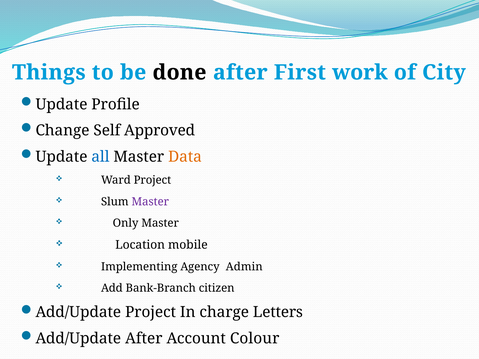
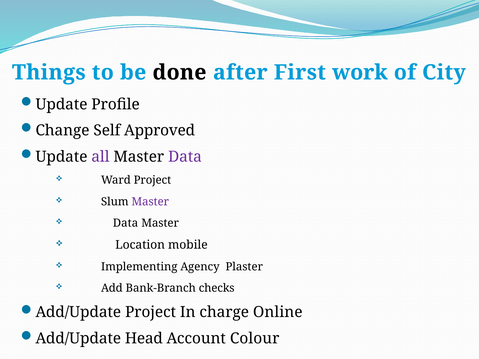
all colour: blue -> purple
Data at (185, 157) colour: orange -> purple
Only at (126, 223): Only -> Data
Admin: Admin -> Plaster
citizen: citizen -> checks
Letters: Letters -> Online
Add/Update After: After -> Head
